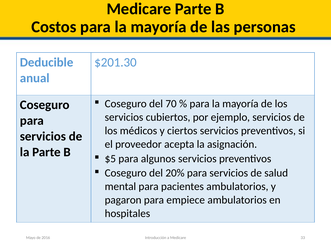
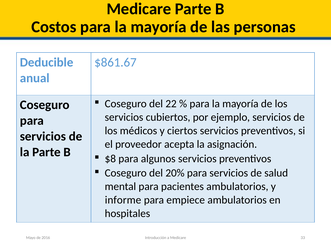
$201.30: $201.30 -> $861.67
70: 70 -> 22
$5: $5 -> $8
pagaron: pagaron -> informe
